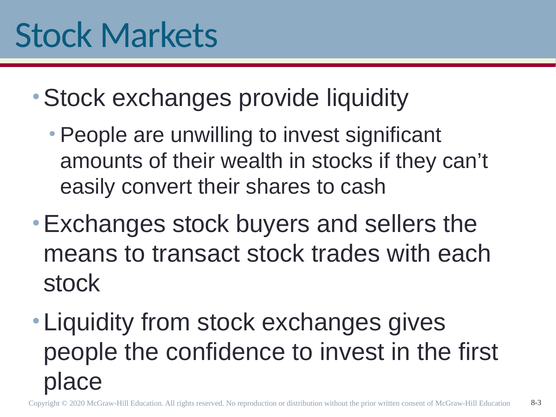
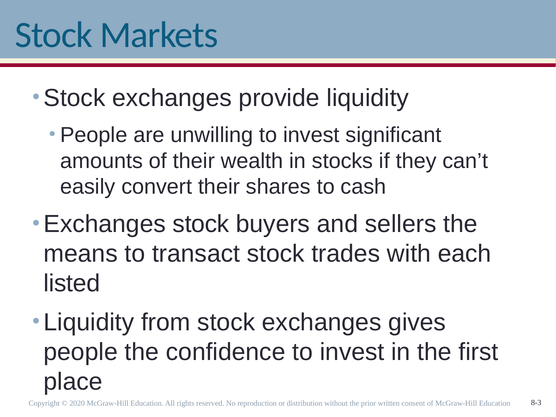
stock at (72, 283): stock -> listed
